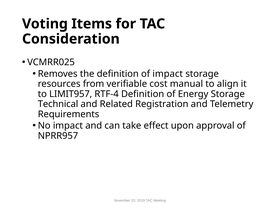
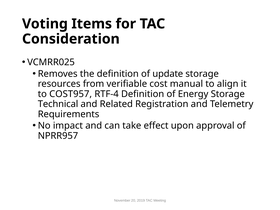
of impact: impact -> update
LIMIT957: LIMIT957 -> COST957
